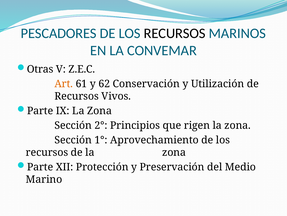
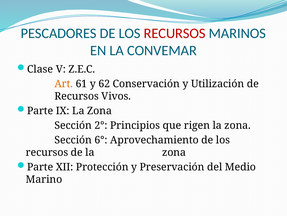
RECURSOS at (175, 33) colour: black -> red
Otras: Otras -> Clase
1°: 1° -> 6°
